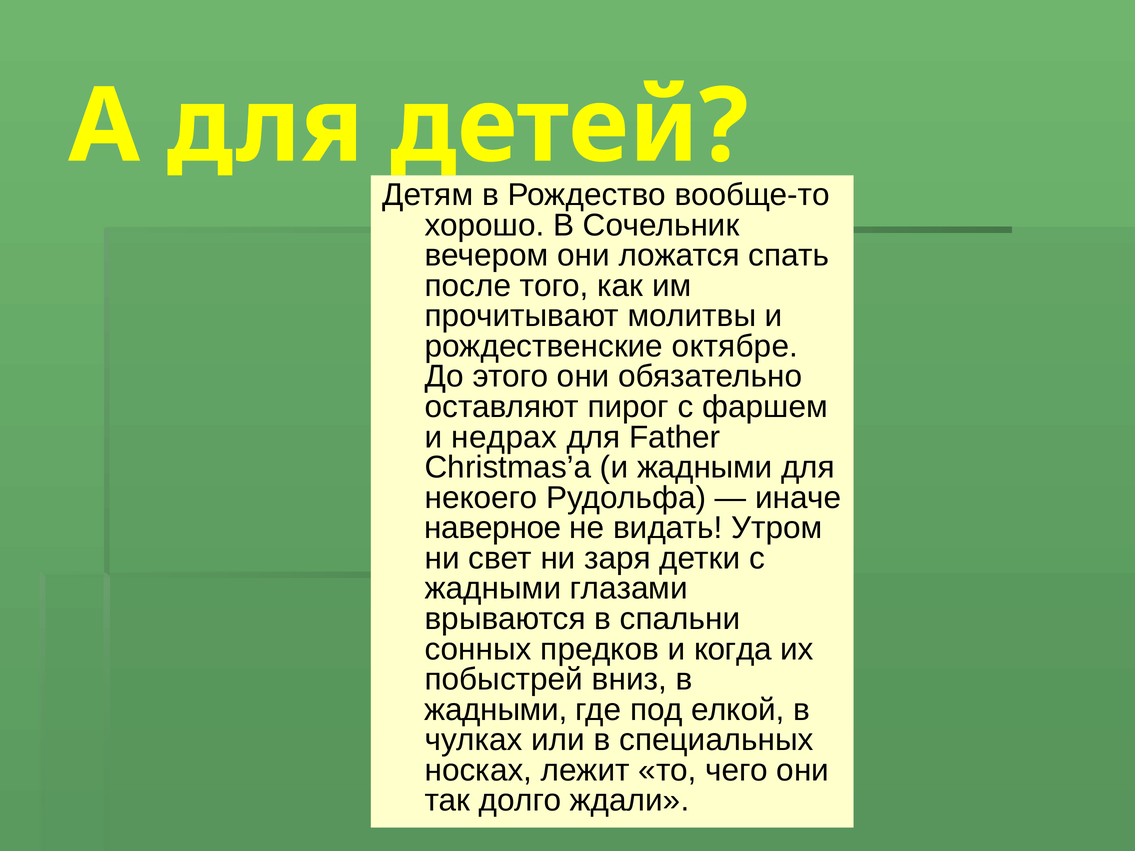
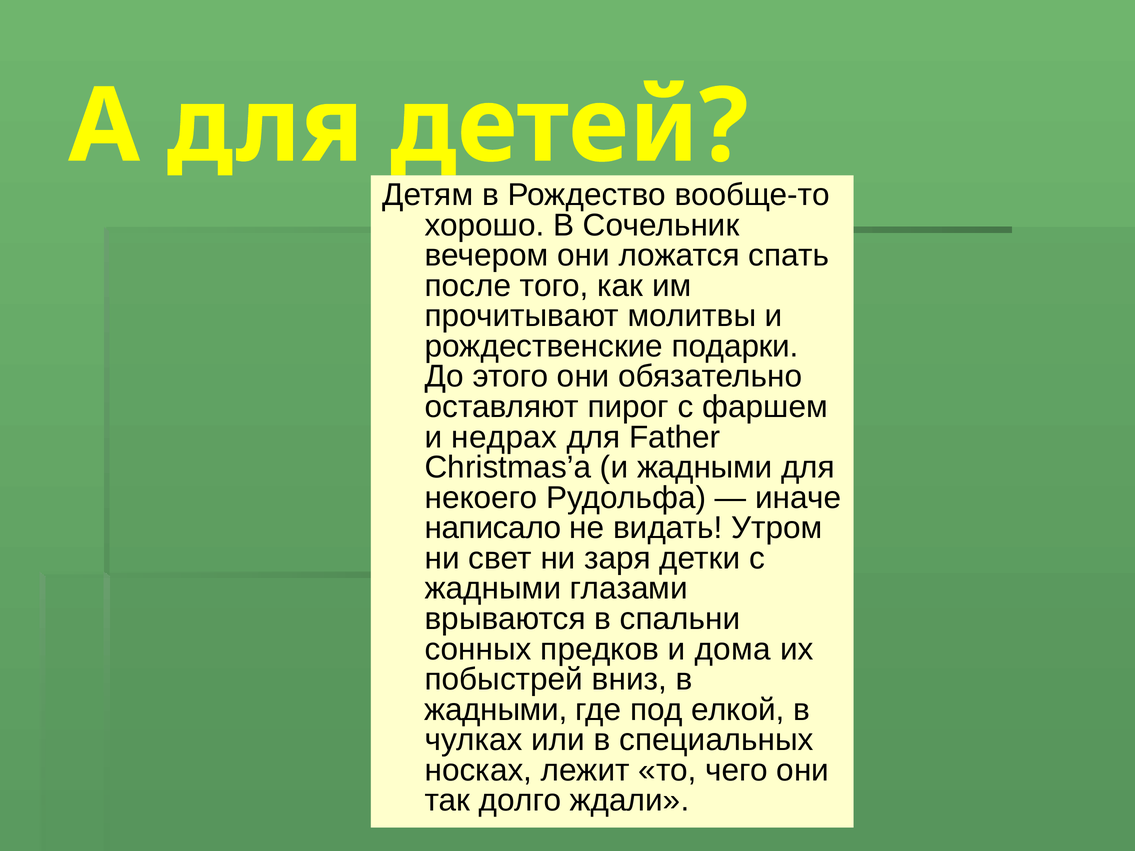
октябре: октябре -> подарки
наверное: наверное -> написало
когда: когда -> дома
